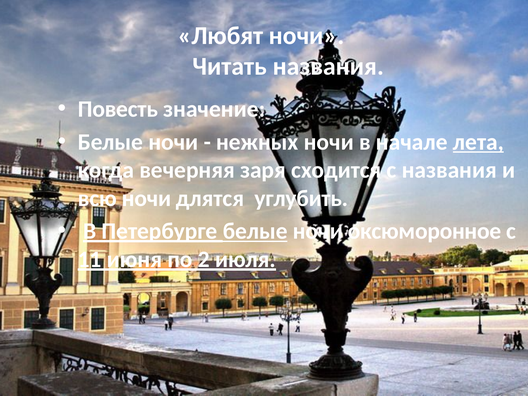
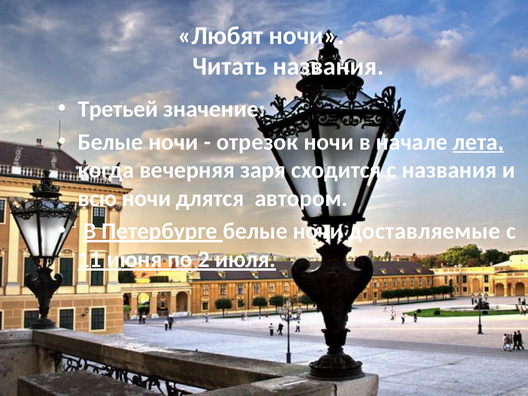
Повесть: Повесть -> Третьей
нежных: нежных -> отрезок
углубить: углубить -> автором
белые at (255, 231) underline: present -> none
оксюморонное: оксюморонное -> доставляемые
